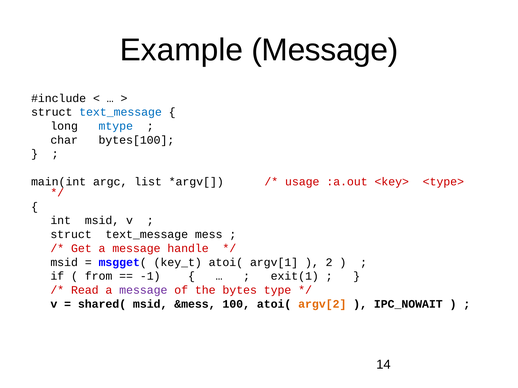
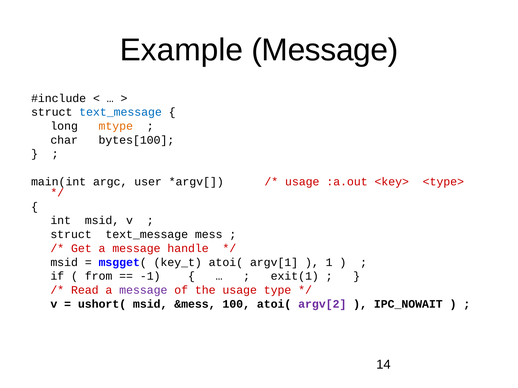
mtype colour: blue -> orange
list: list -> user
2: 2 -> 1
the bytes: bytes -> usage
shared(: shared( -> ushort(
argv[2 colour: orange -> purple
